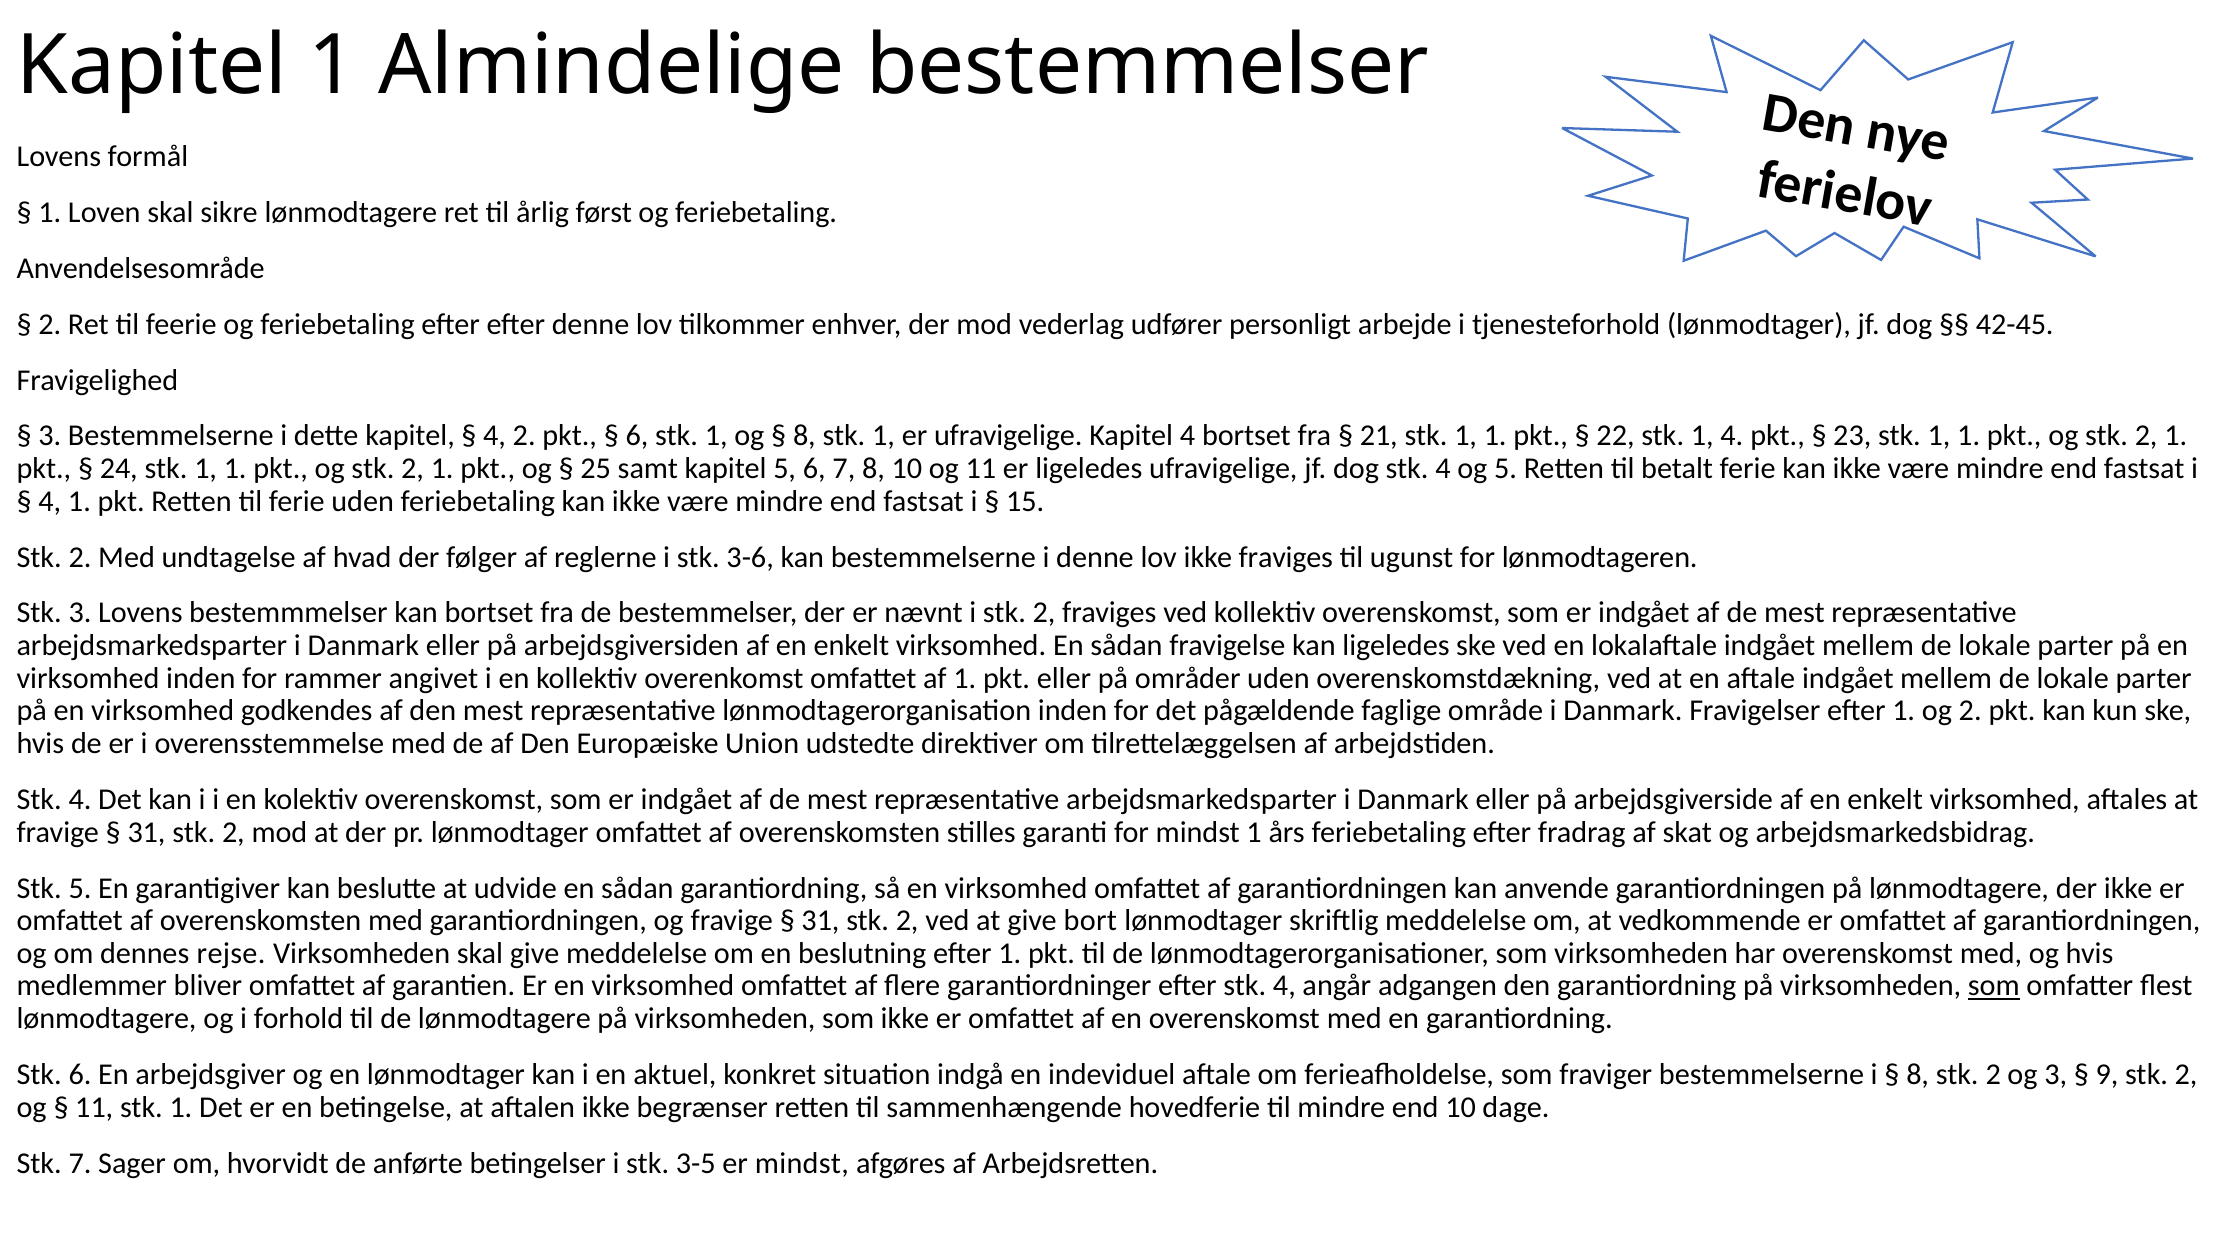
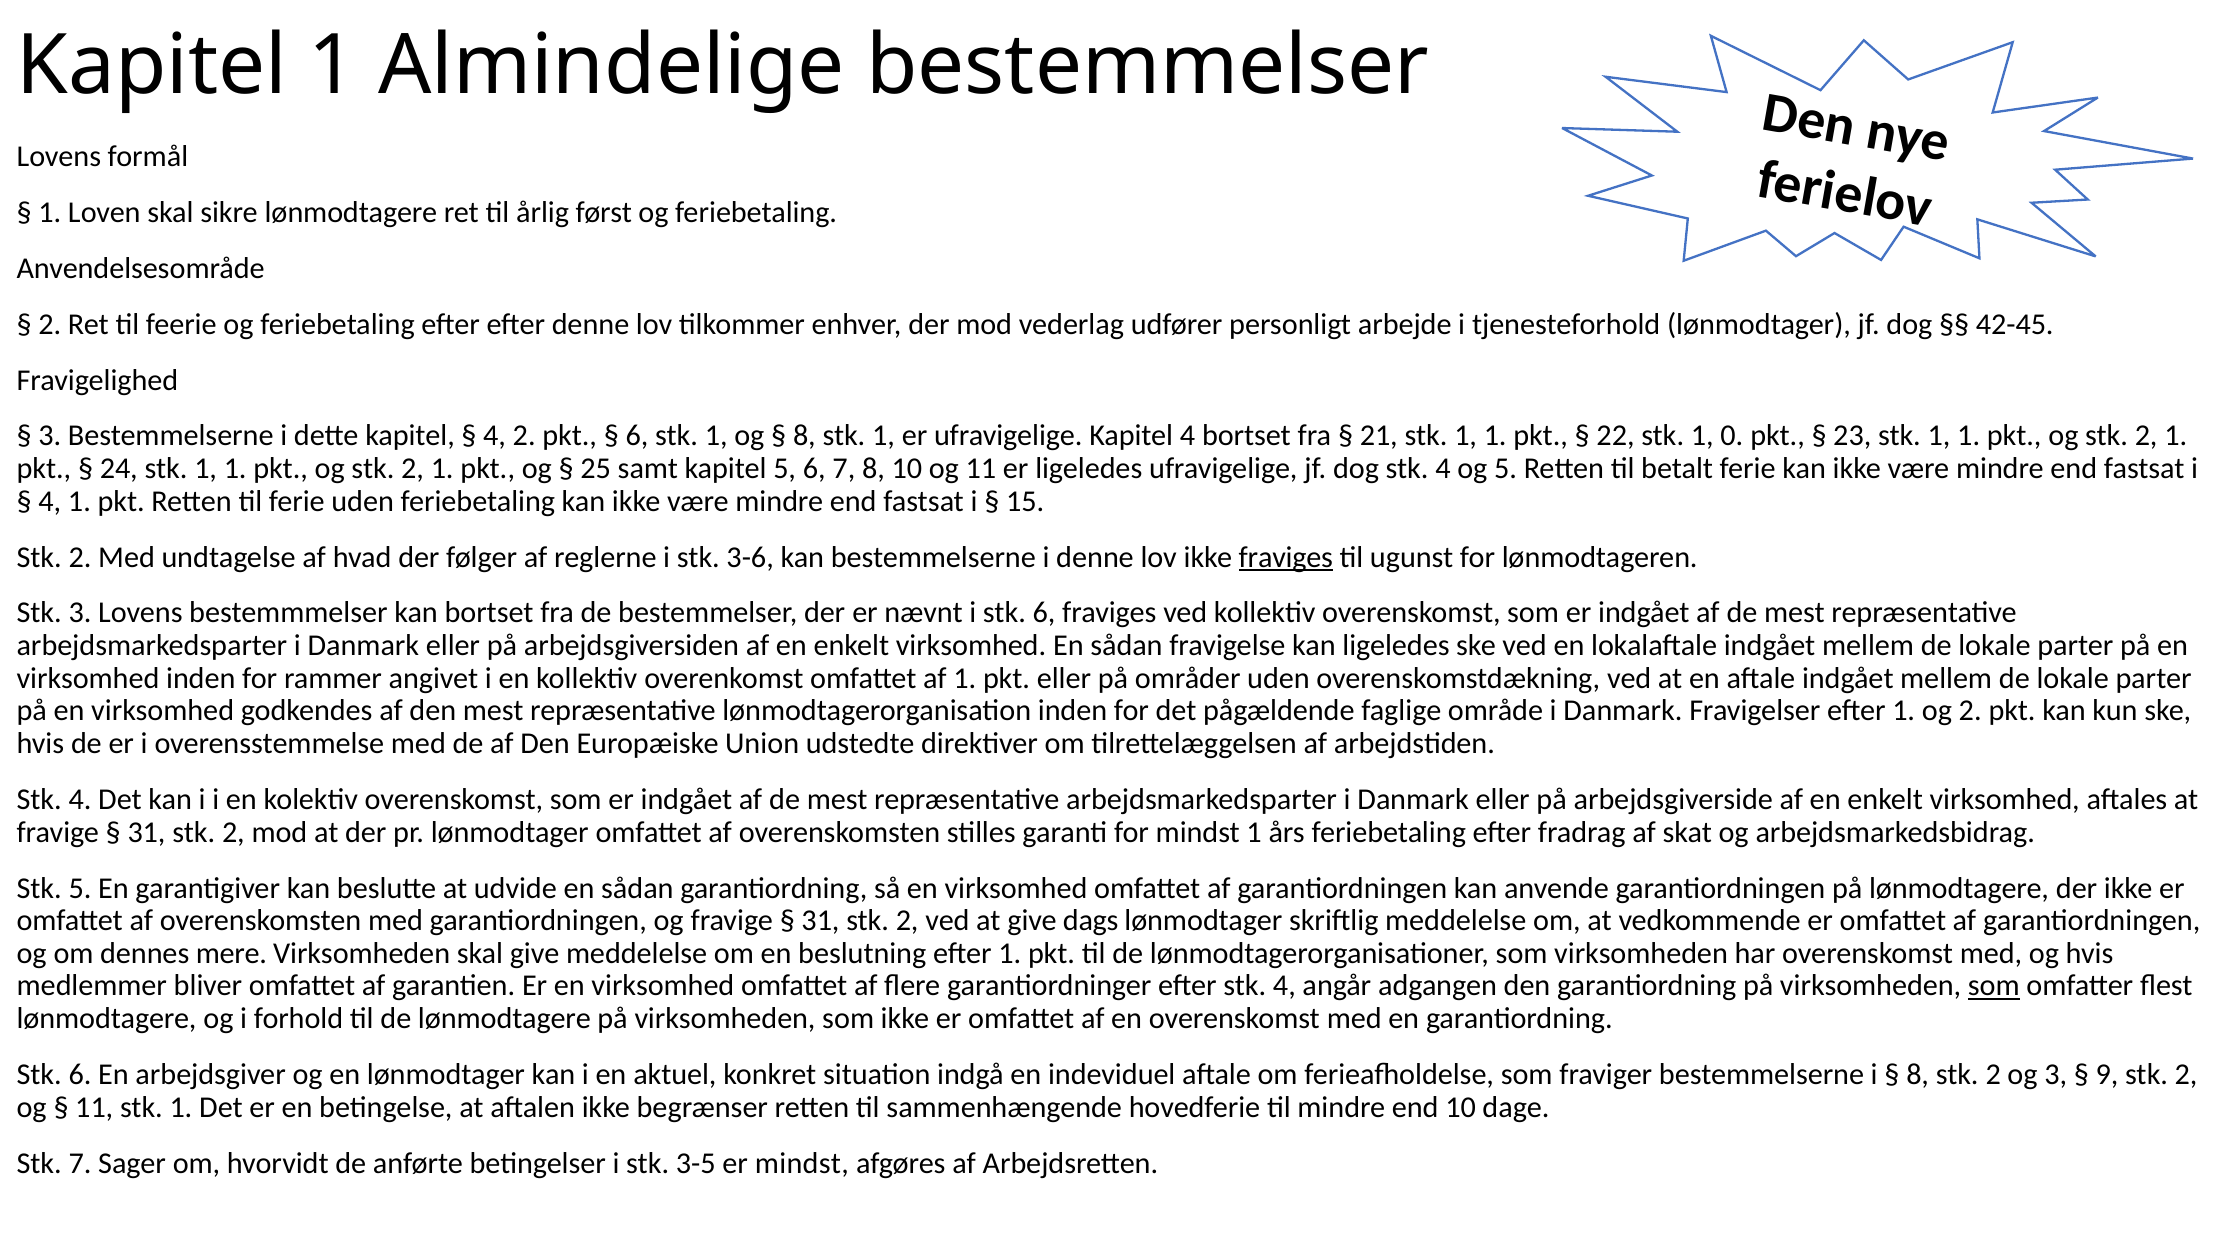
1 4: 4 -> 0
fraviges at (1286, 557) underline: none -> present
i stk 2: 2 -> 6
bort: bort -> dags
rejse: rejse -> mere
